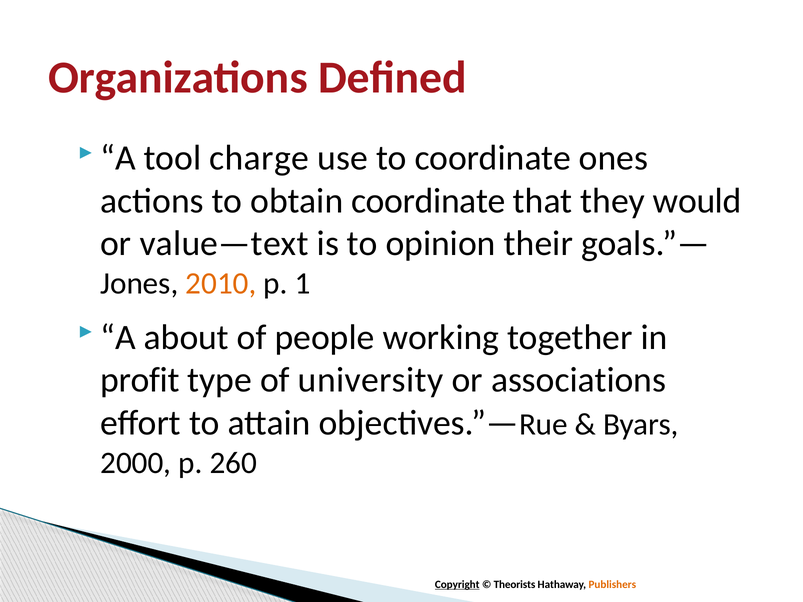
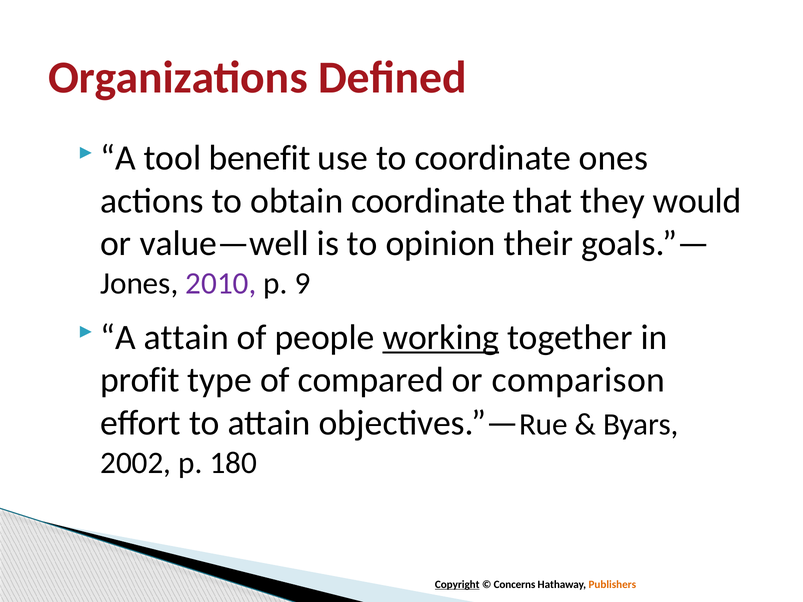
charge: charge -> benefit
value—text: value—text -> value—well
2010 colour: orange -> purple
1: 1 -> 9
A about: about -> attain
working underline: none -> present
university: university -> compared
associations: associations -> comparison
2000: 2000 -> 2002
260: 260 -> 180
Theorists: Theorists -> Concerns
